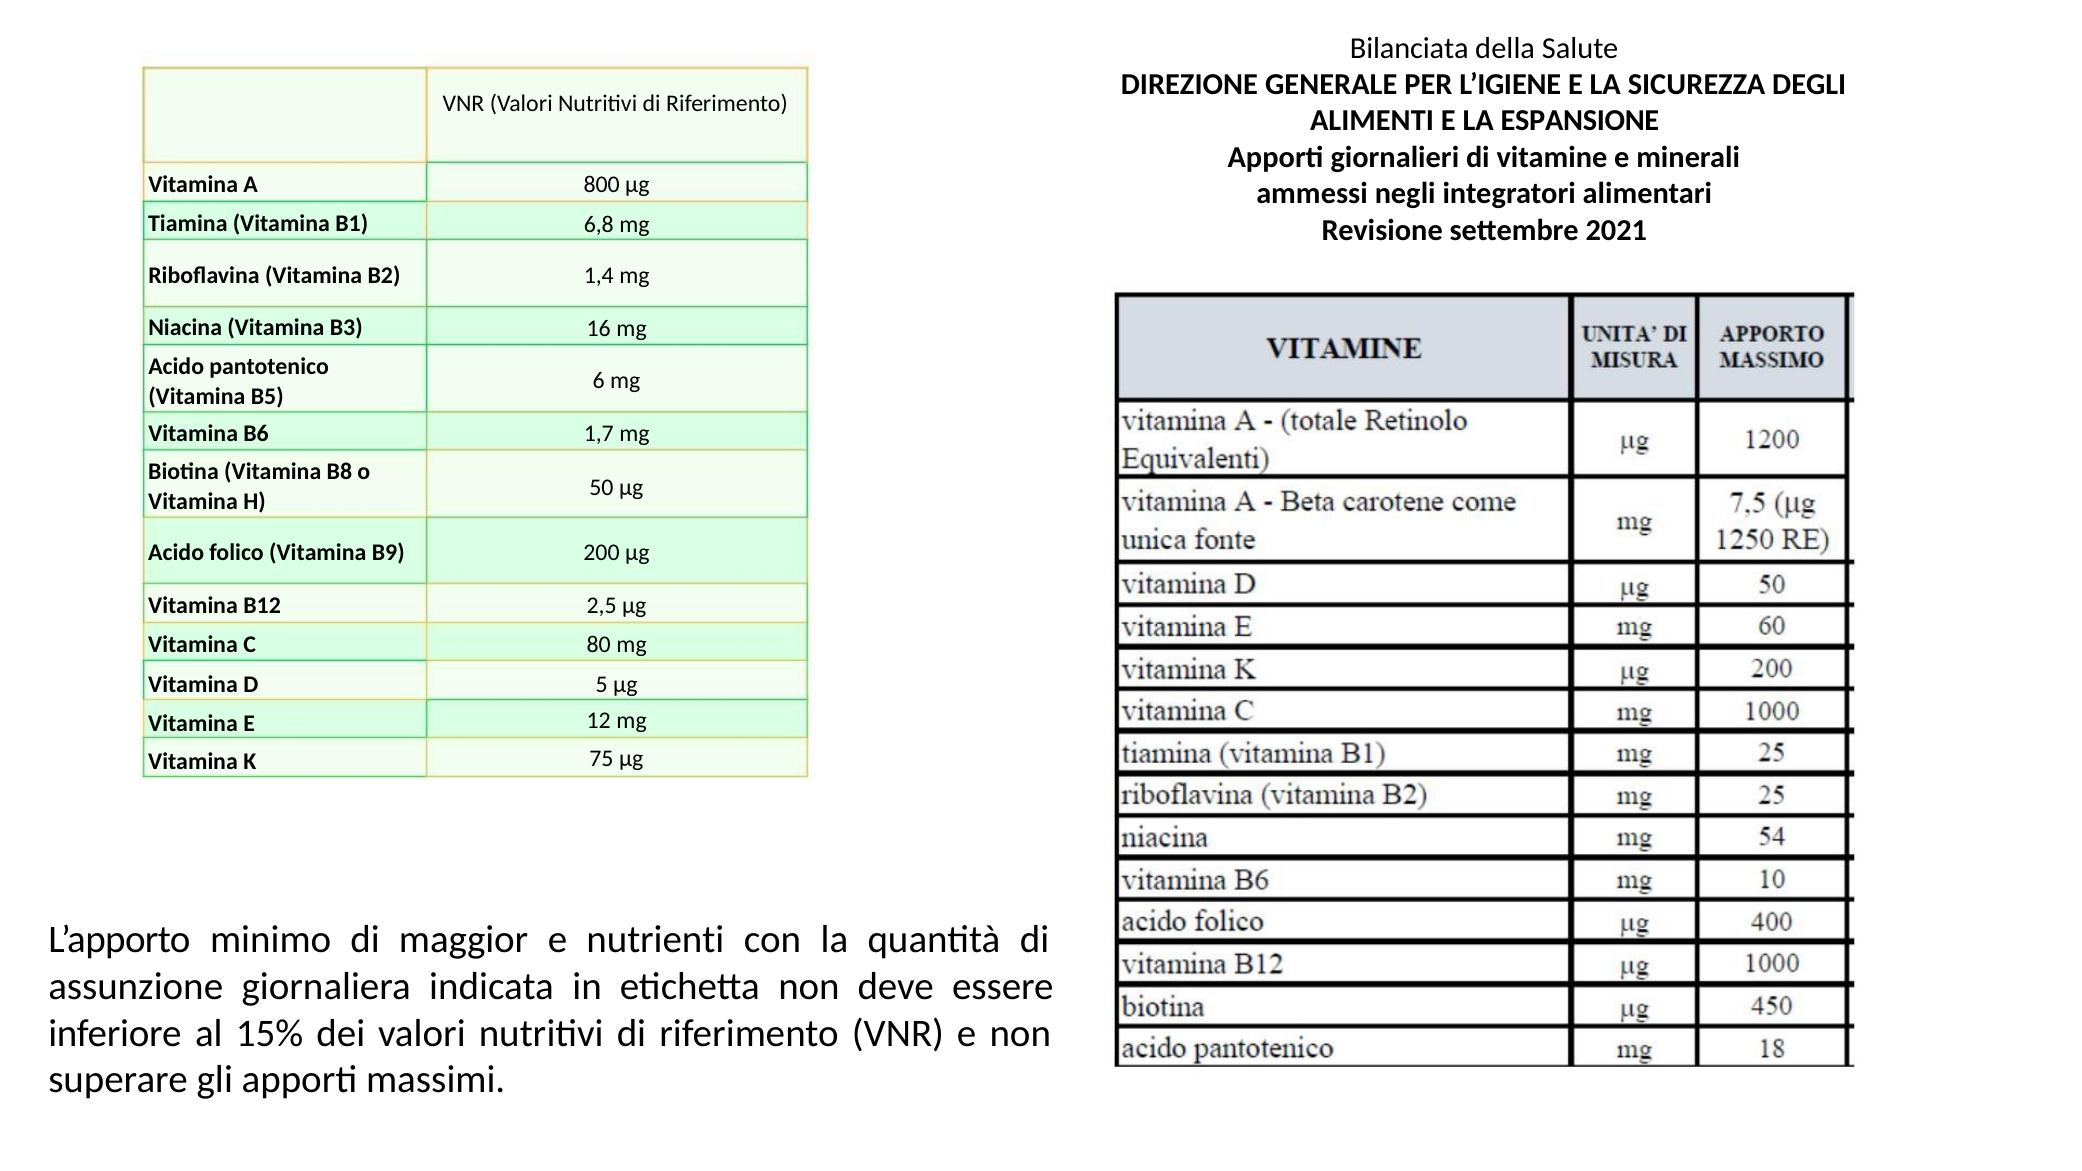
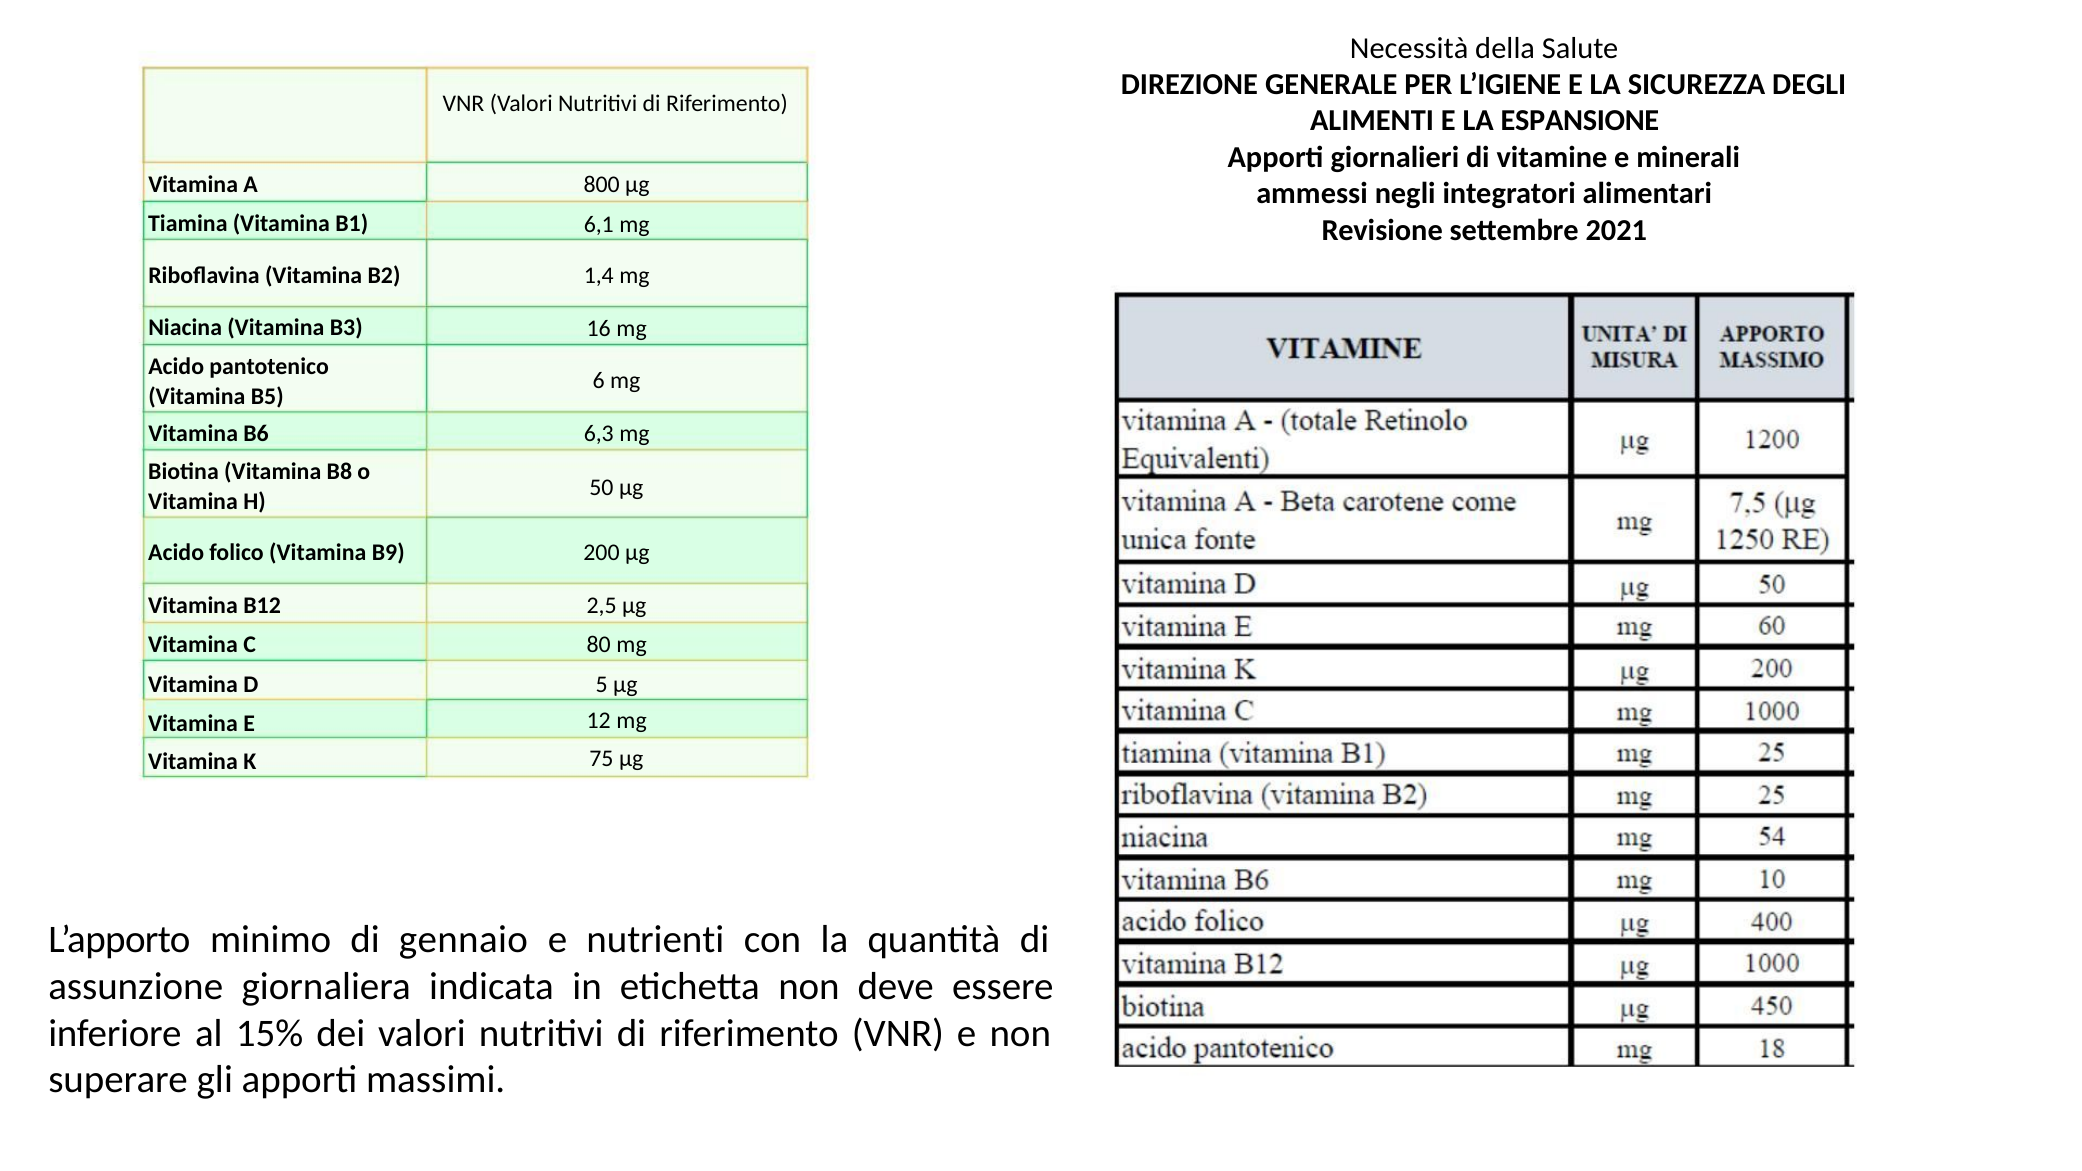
Bilanciata: Bilanciata -> Necessità
6,8: 6,8 -> 6,1
1,7: 1,7 -> 6,3
maggior: maggior -> gennaio
